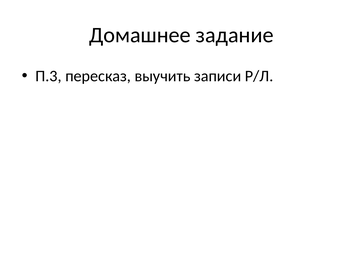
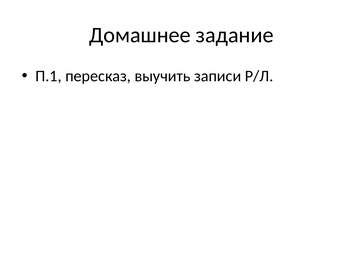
П.3: П.3 -> П.1
